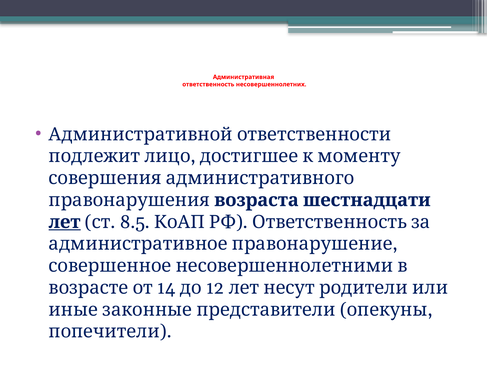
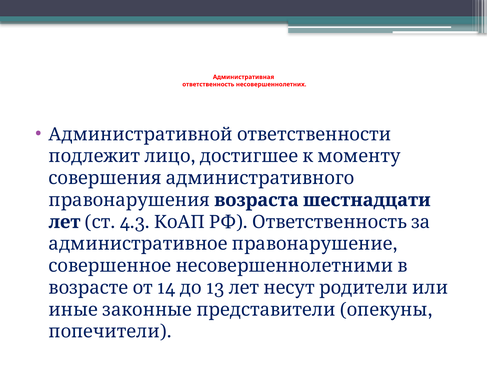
лет underline: present -> none
8.5: 8.5 -> 4.3
12: 12 -> 13
